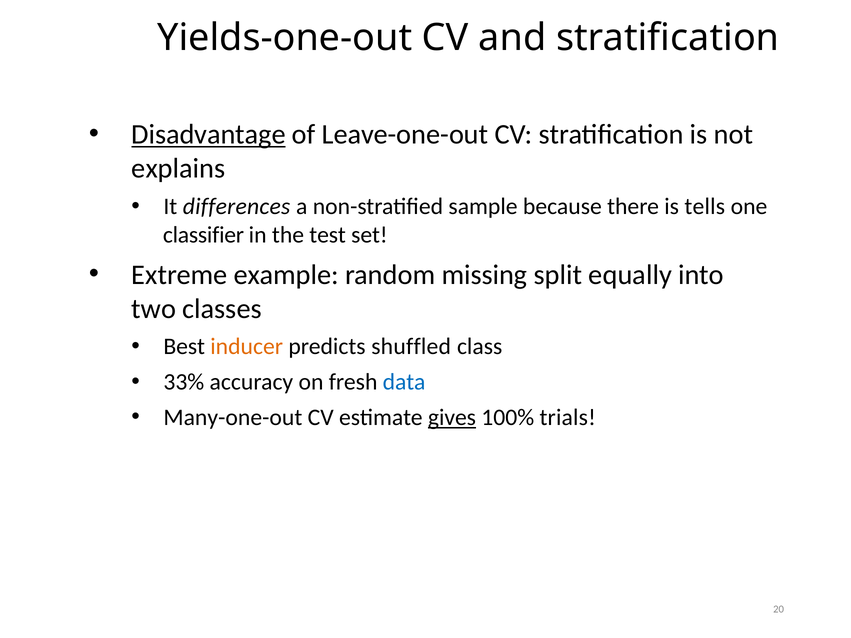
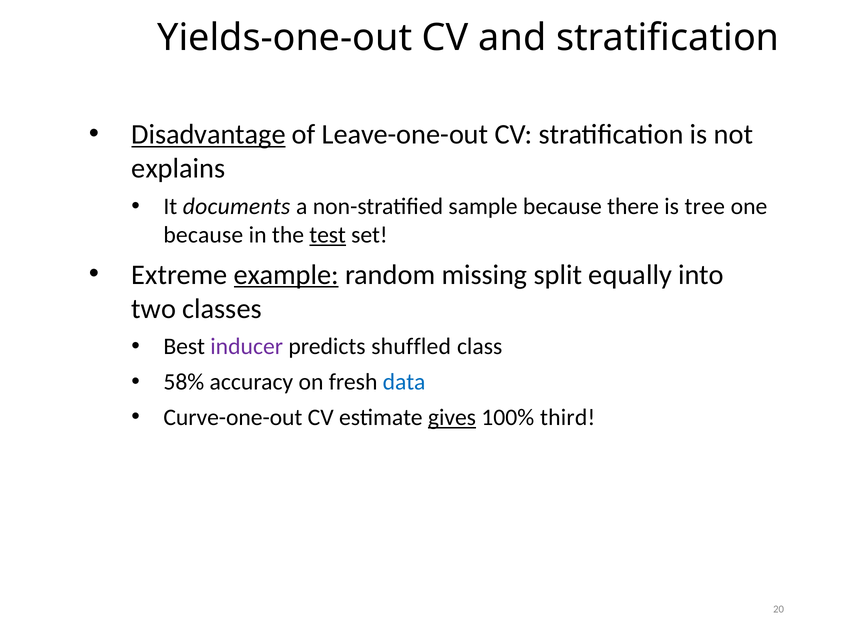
differences: differences -> documents
tells: tells -> tree
classifier at (204, 235): classifier -> because
test underline: none -> present
example underline: none -> present
inducer colour: orange -> purple
33%: 33% -> 58%
Many-one-out: Many-one-out -> Curve-one-out
trials: trials -> third
